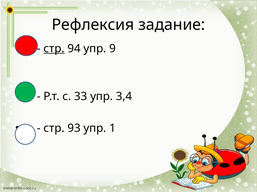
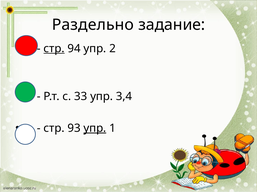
Рефлексия: Рефлексия -> Раздельно
9: 9 -> 2
упр at (95, 129) underline: none -> present
